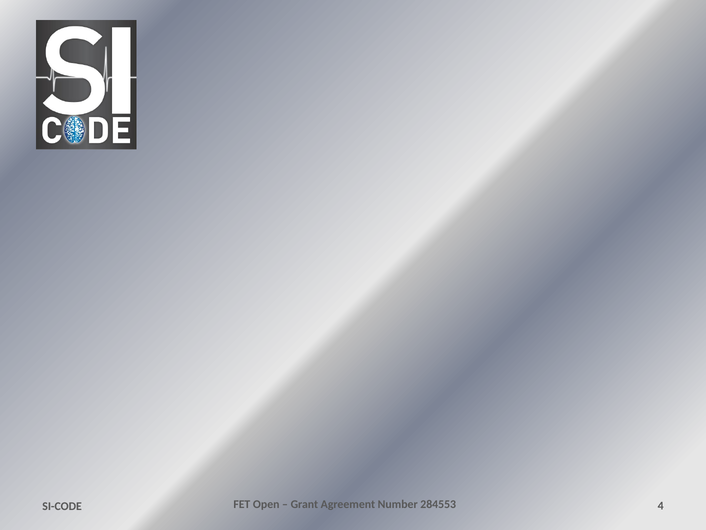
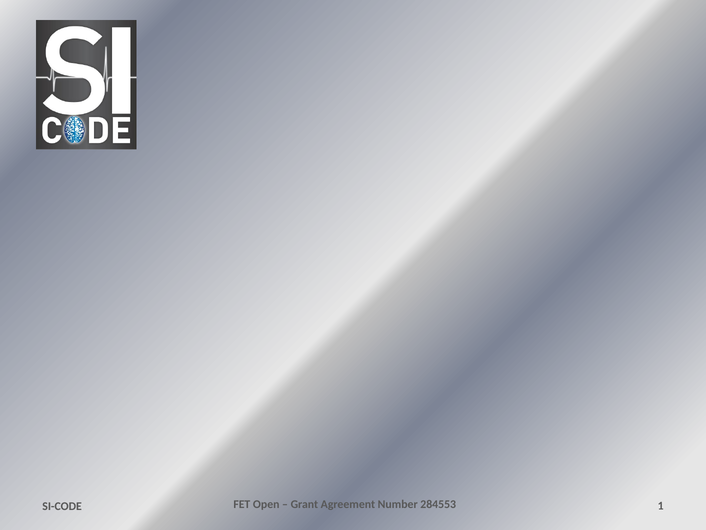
4: 4 -> 1
